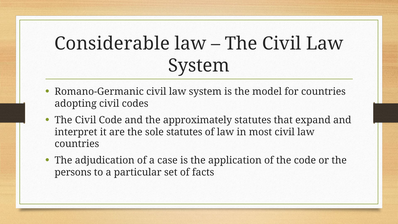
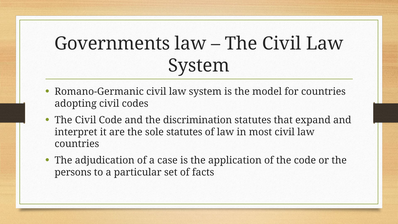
Considerable: Considerable -> Governments
approximately: approximately -> discrimination
